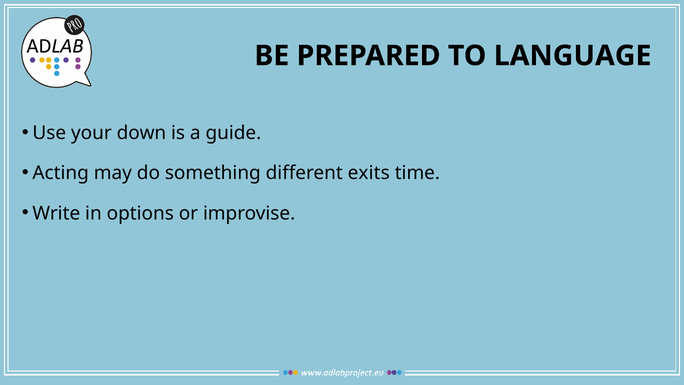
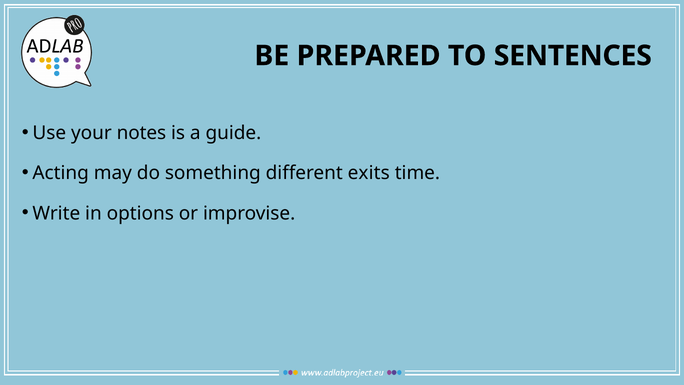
LANGUAGE: LANGUAGE -> SENTENCES
down: down -> notes
